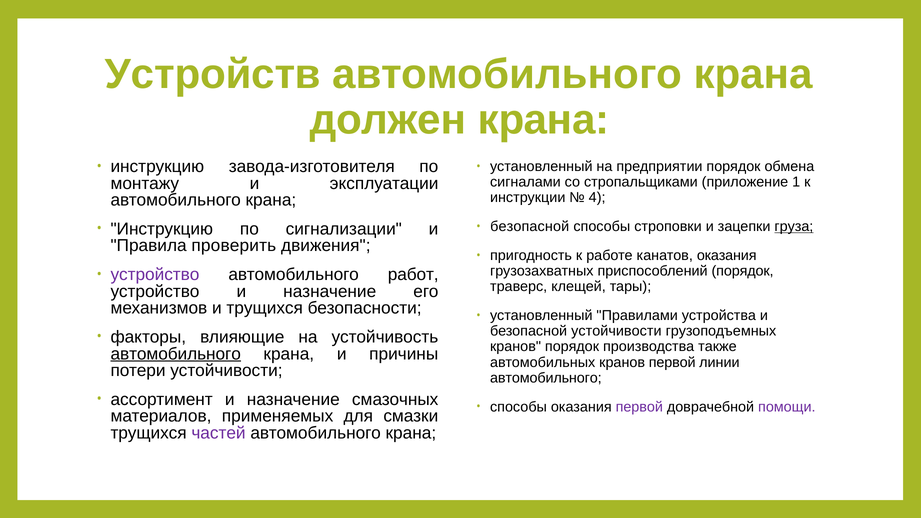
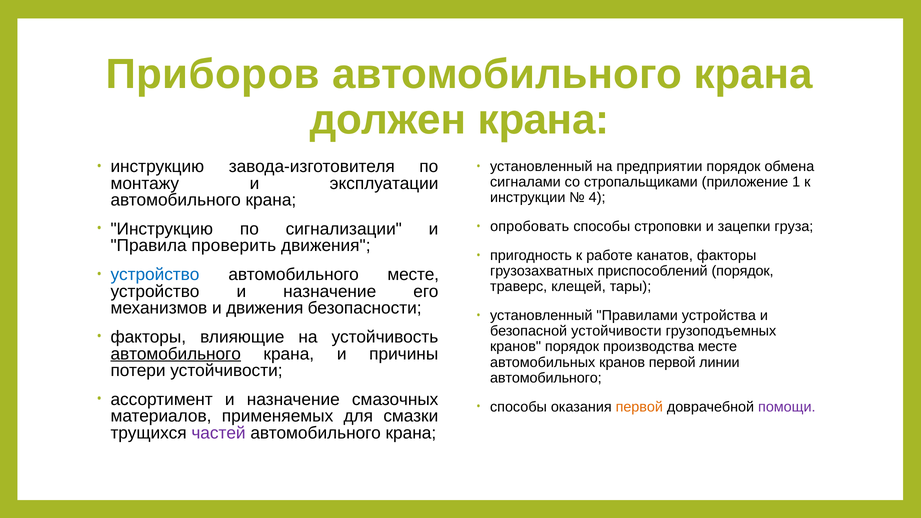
Устройств: Устройств -> Приборов
безопасной at (530, 227): безопасной -> опробовать
груза underline: present -> none
канатов оказания: оказания -> факторы
устройство at (155, 275) colour: purple -> blue
автомобильного работ: работ -> месте
и трущихся: трущихся -> движения
производства также: также -> месте
первой at (639, 407) colour: purple -> orange
